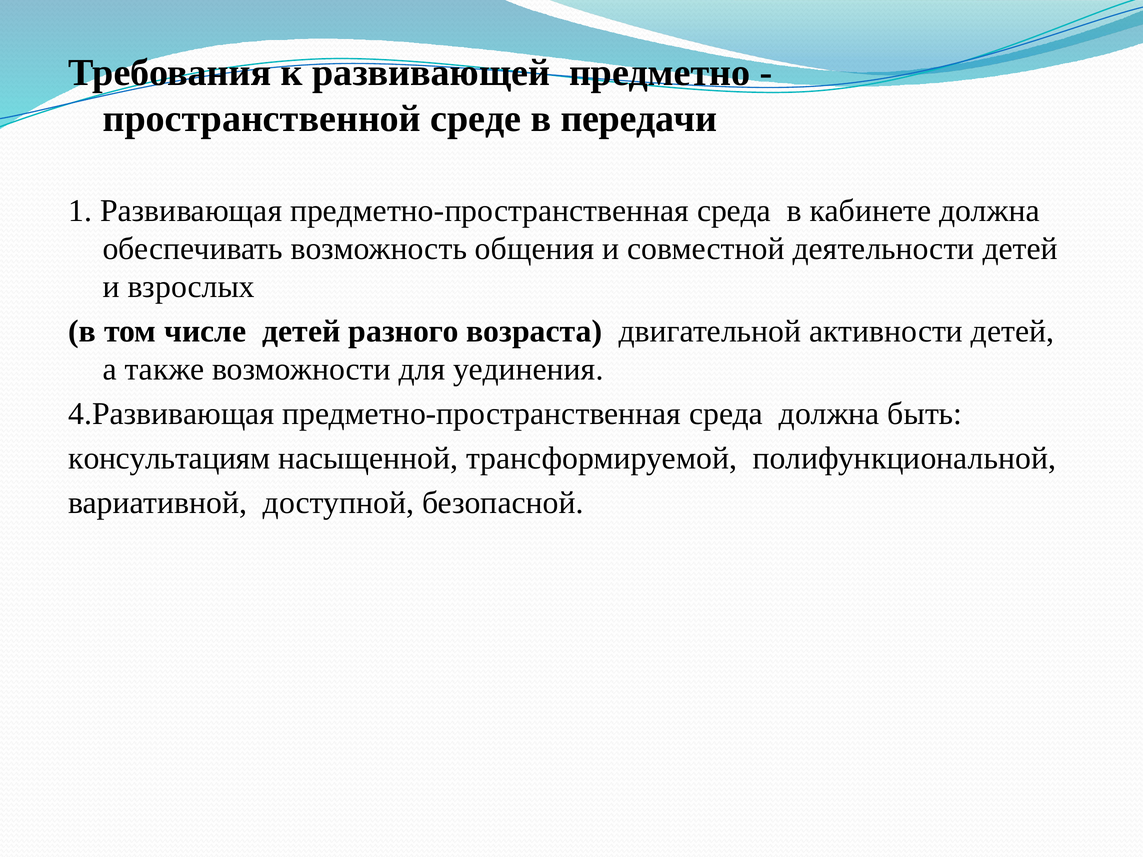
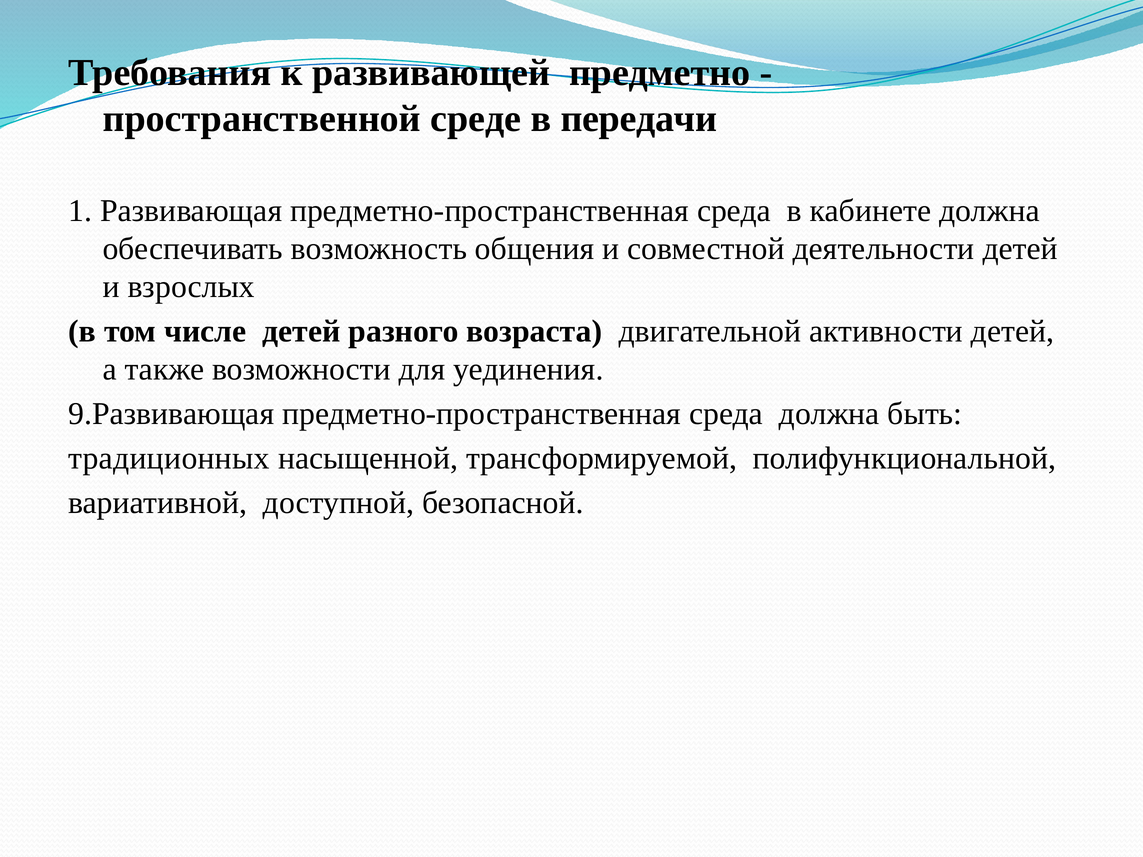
4.Развивающая: 4.Развивающая -> 9.Развивающая
консультациям: консультациям -> традиционных
